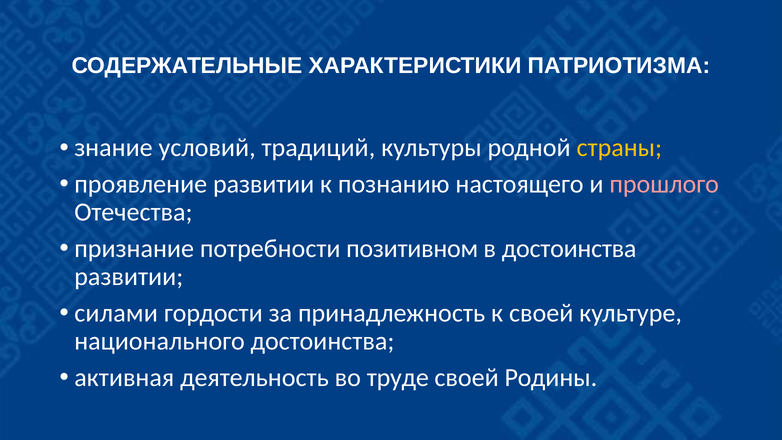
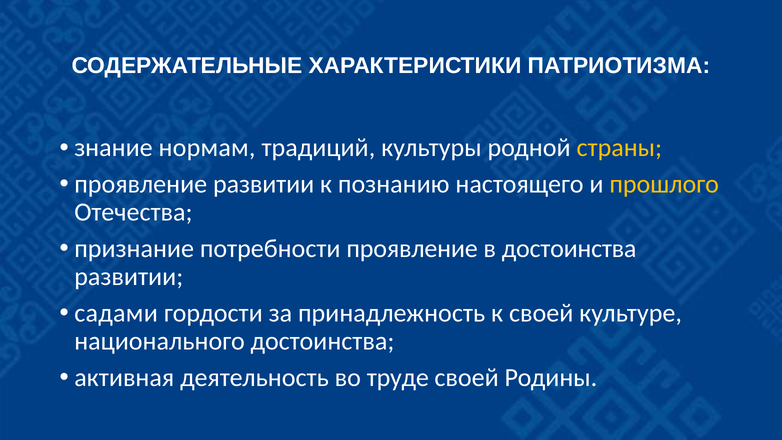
условий: условий -> нормам
прошлого colour: pink -> yellow
потребности позитивном: позитивном -> проявление
силами: силами -> садами
